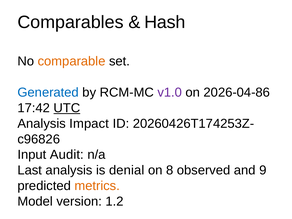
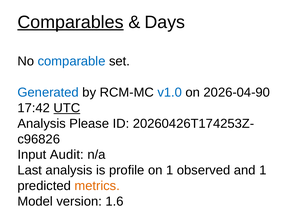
Comparables underline: none -> present
Hash: Hash -> Days
comparable colour: orange -> blue
v1.0 colour: purple -> blue
2026-04-86: 2026-04-86 -> 2026-04-90
Impact: Impact -> Please
denial: denial -> profile
on 8: 8 -> 1
and 9: 9 -> 1
1.2: 1.2 -> 1.6
